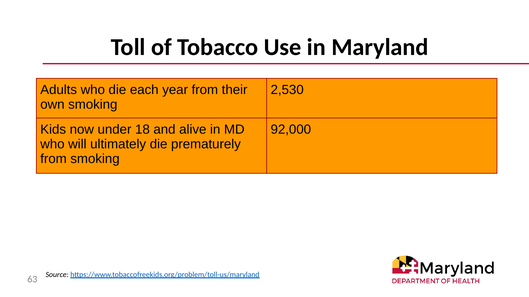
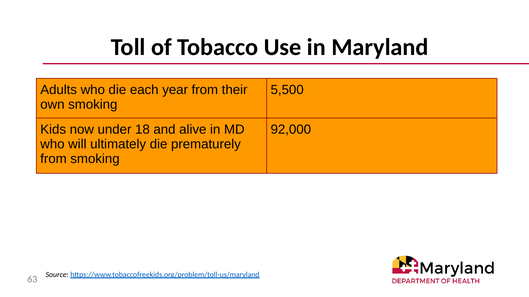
2,530: 2,530 -> 5,500
